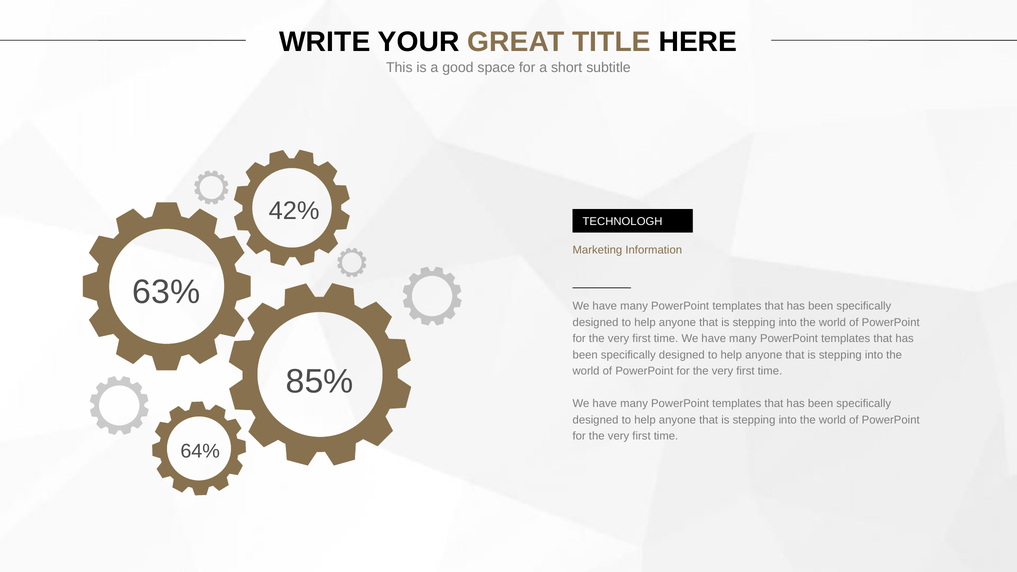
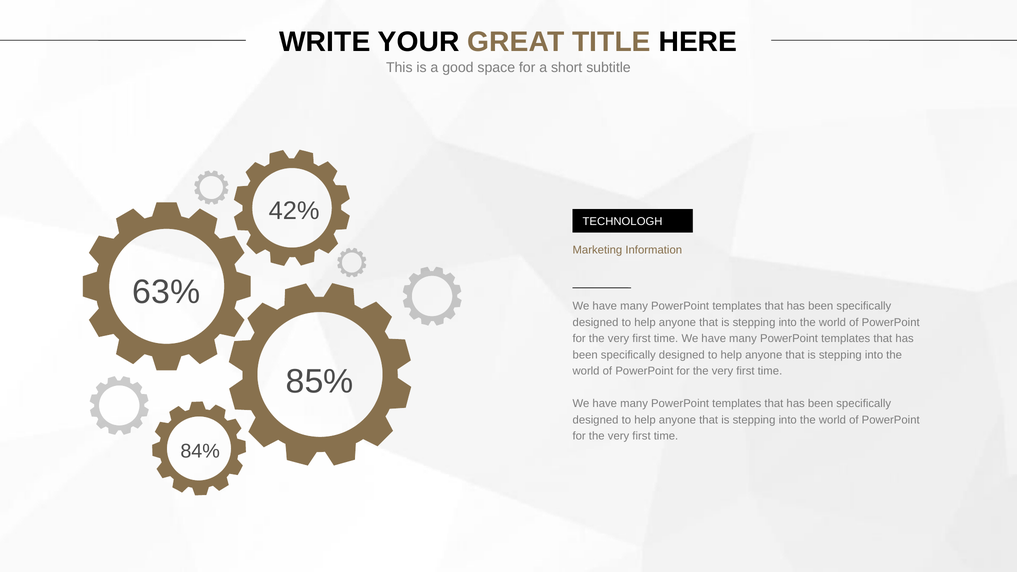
64%: 64% -> 84%
